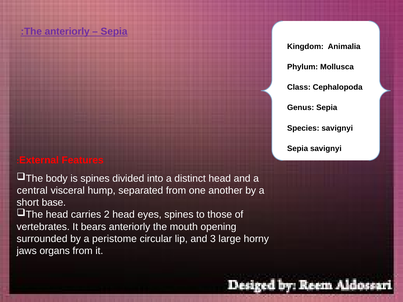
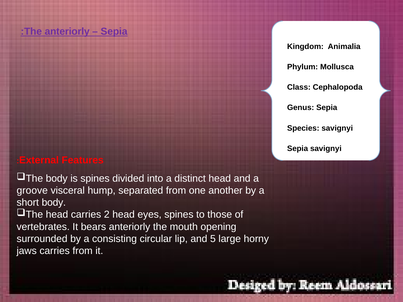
central: central -> groove
short base: base -> body
peristome: peristome -> consisting
3: 3 -> 5
jaws organs: organs -> carries
